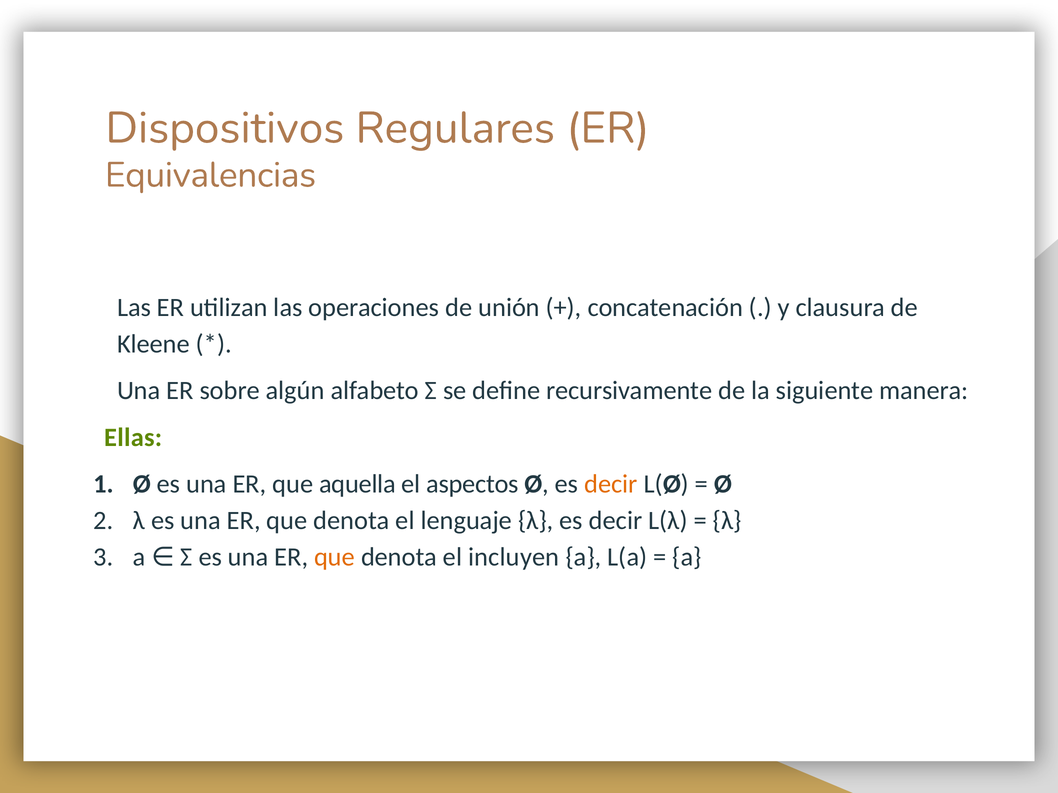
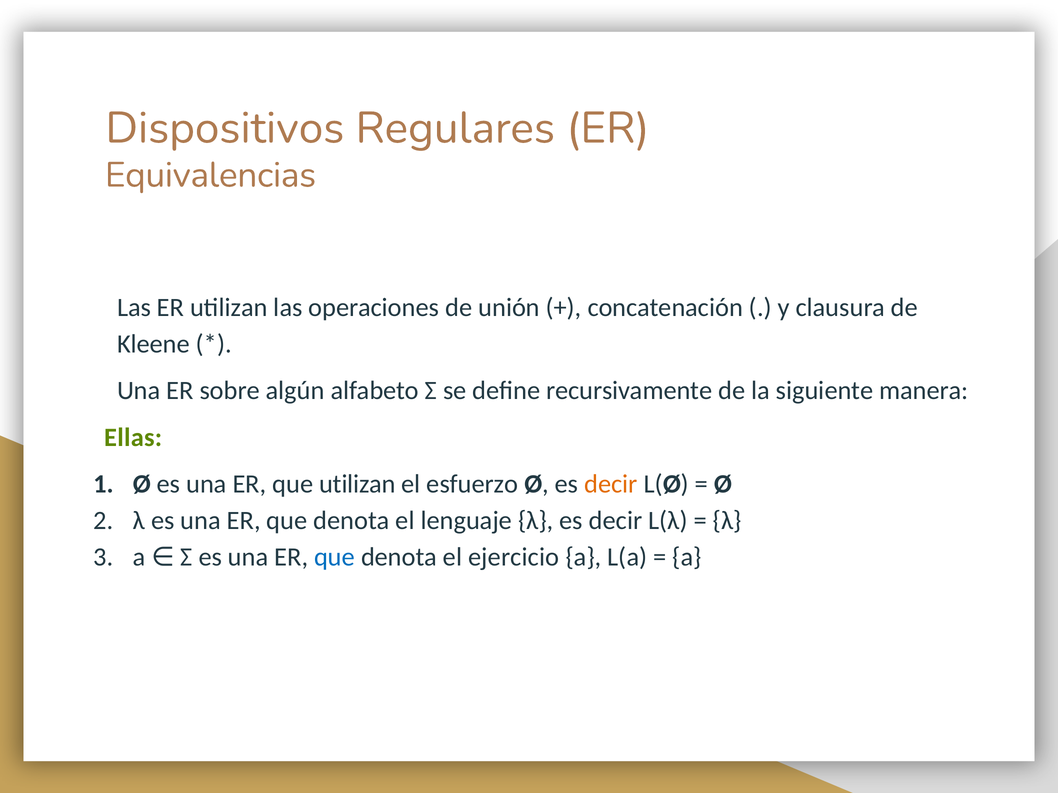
que aquella: aquella -> utilizan
aspectos: aspectos -> esfuerzo
que at (335, 557) colour: orange -> blue
incluyen: incluyen -> ejercicio
